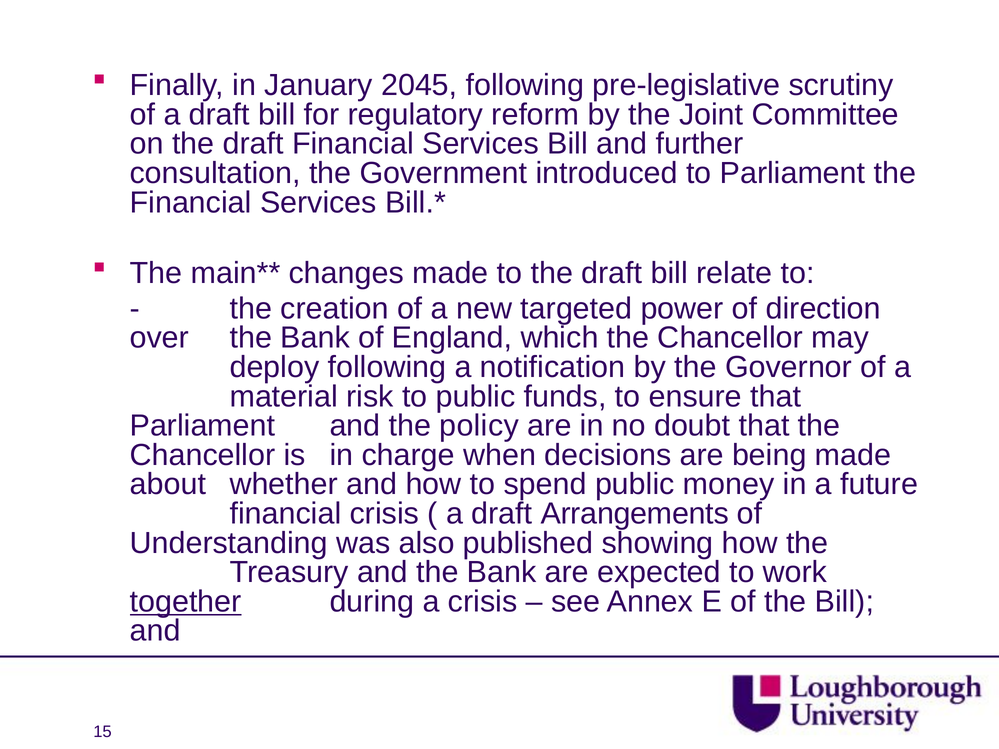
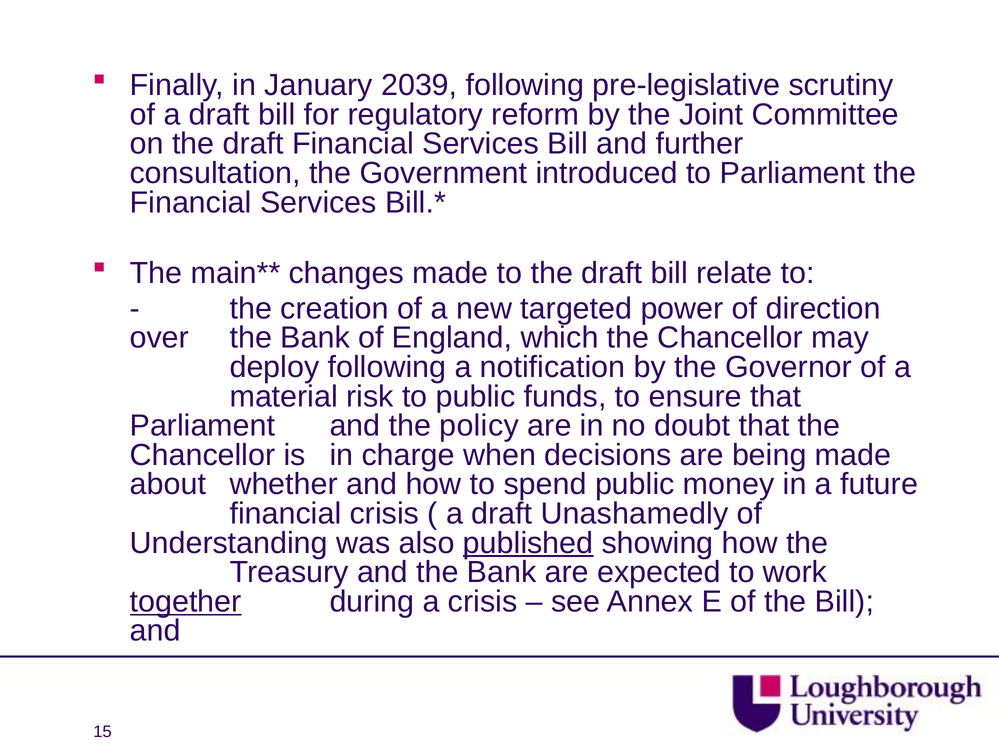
2045: 2045 -> 2039
Arrangements: Arrangements -> Unashamedly
published underline: none -> present
